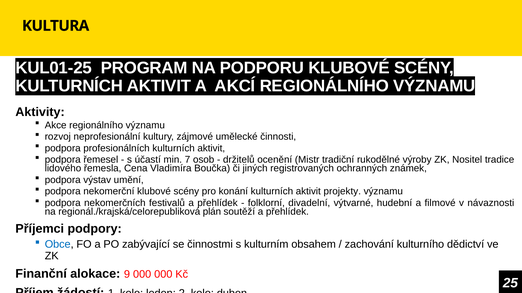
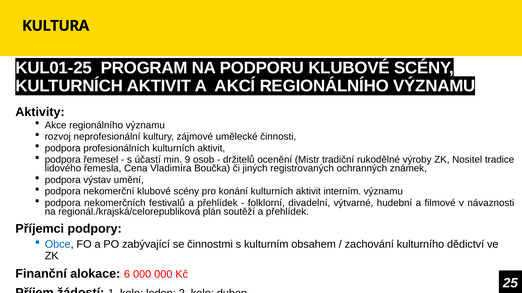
7: 7 -> 9
projekty: projekty -> interním
9: 9 -> 6
